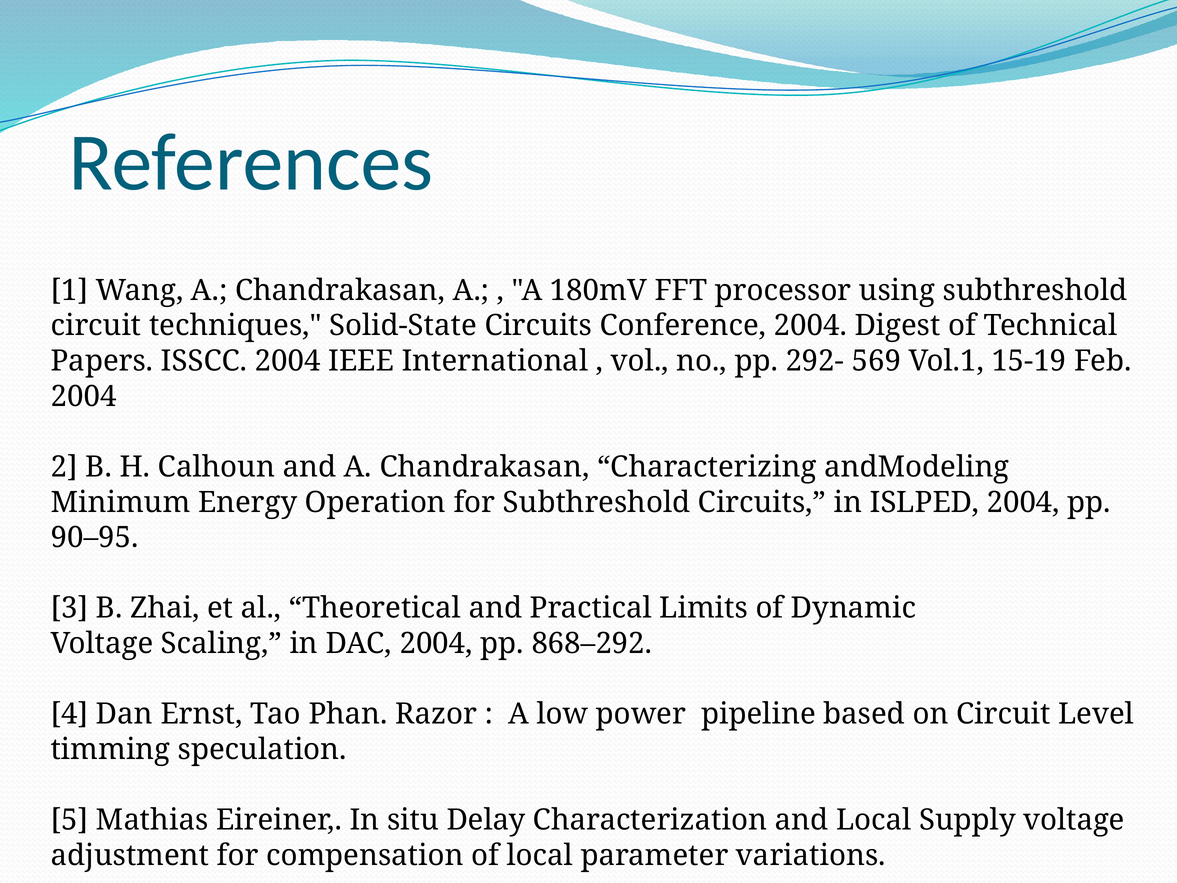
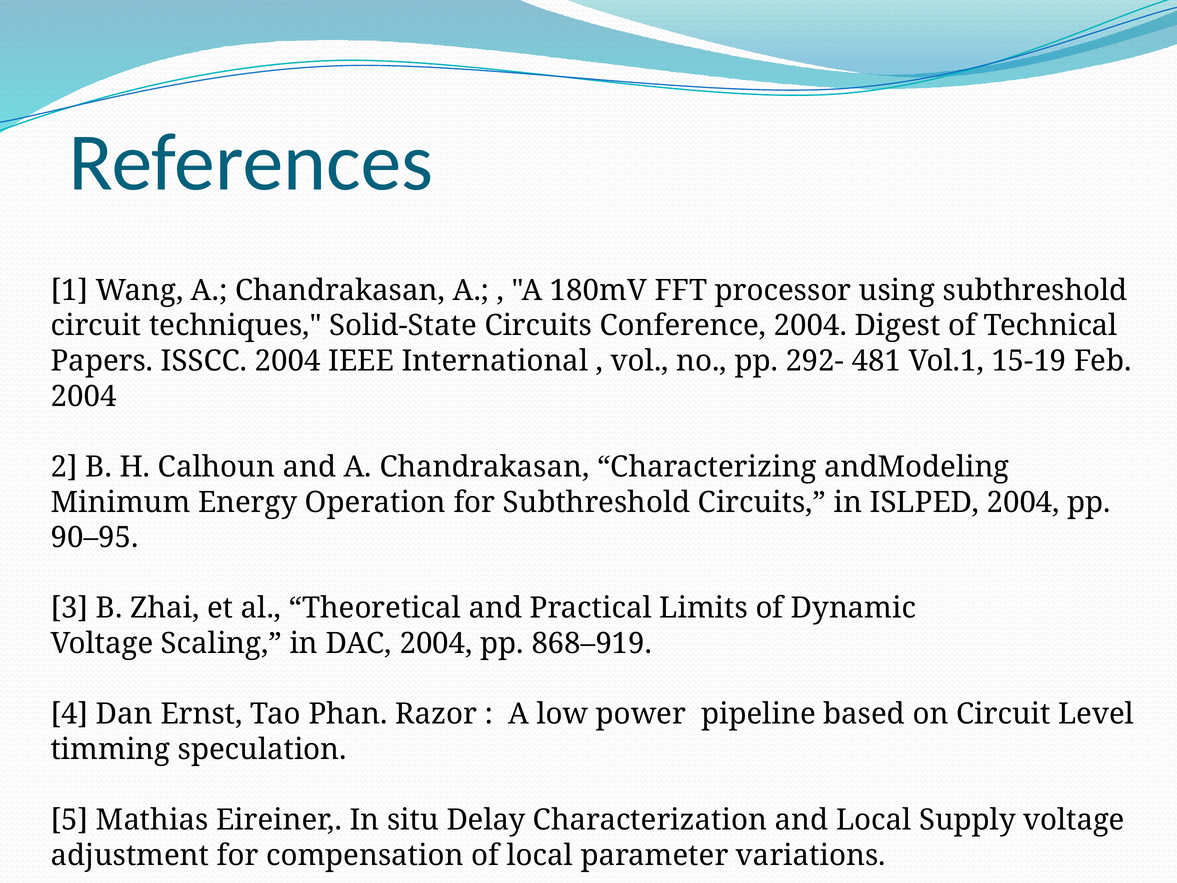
569: 569 -> 481
868–292: 868–292 -> 868–919
